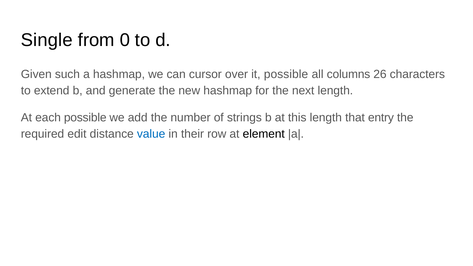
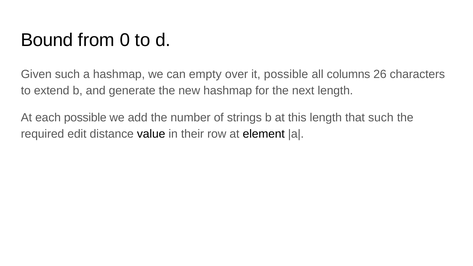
Single: Single -> Bound
cursor: cursor -> empty
that entry: entry -> such
value colour: blue -> black
